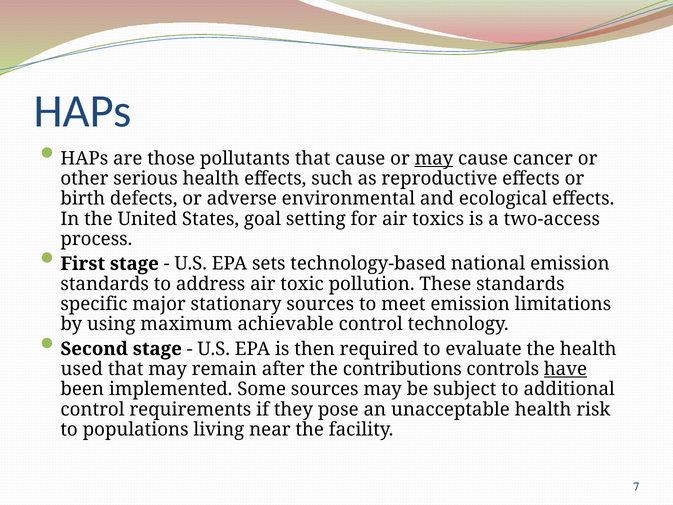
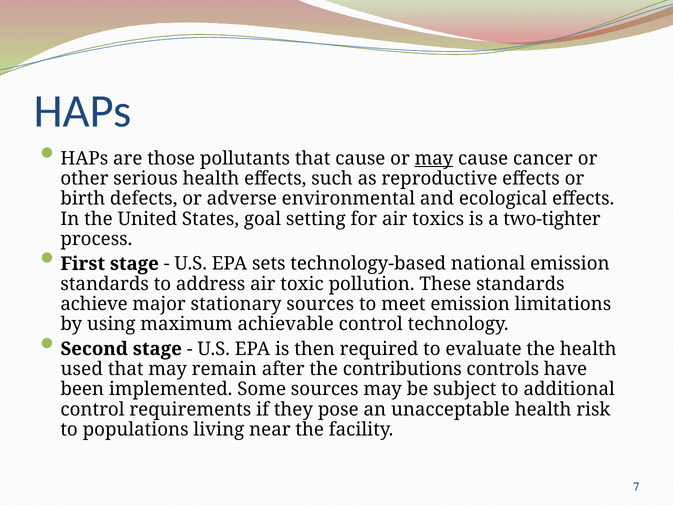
two-access: two-access -> two-tighter
specific: specific -> achieve
have underline: present -> none
